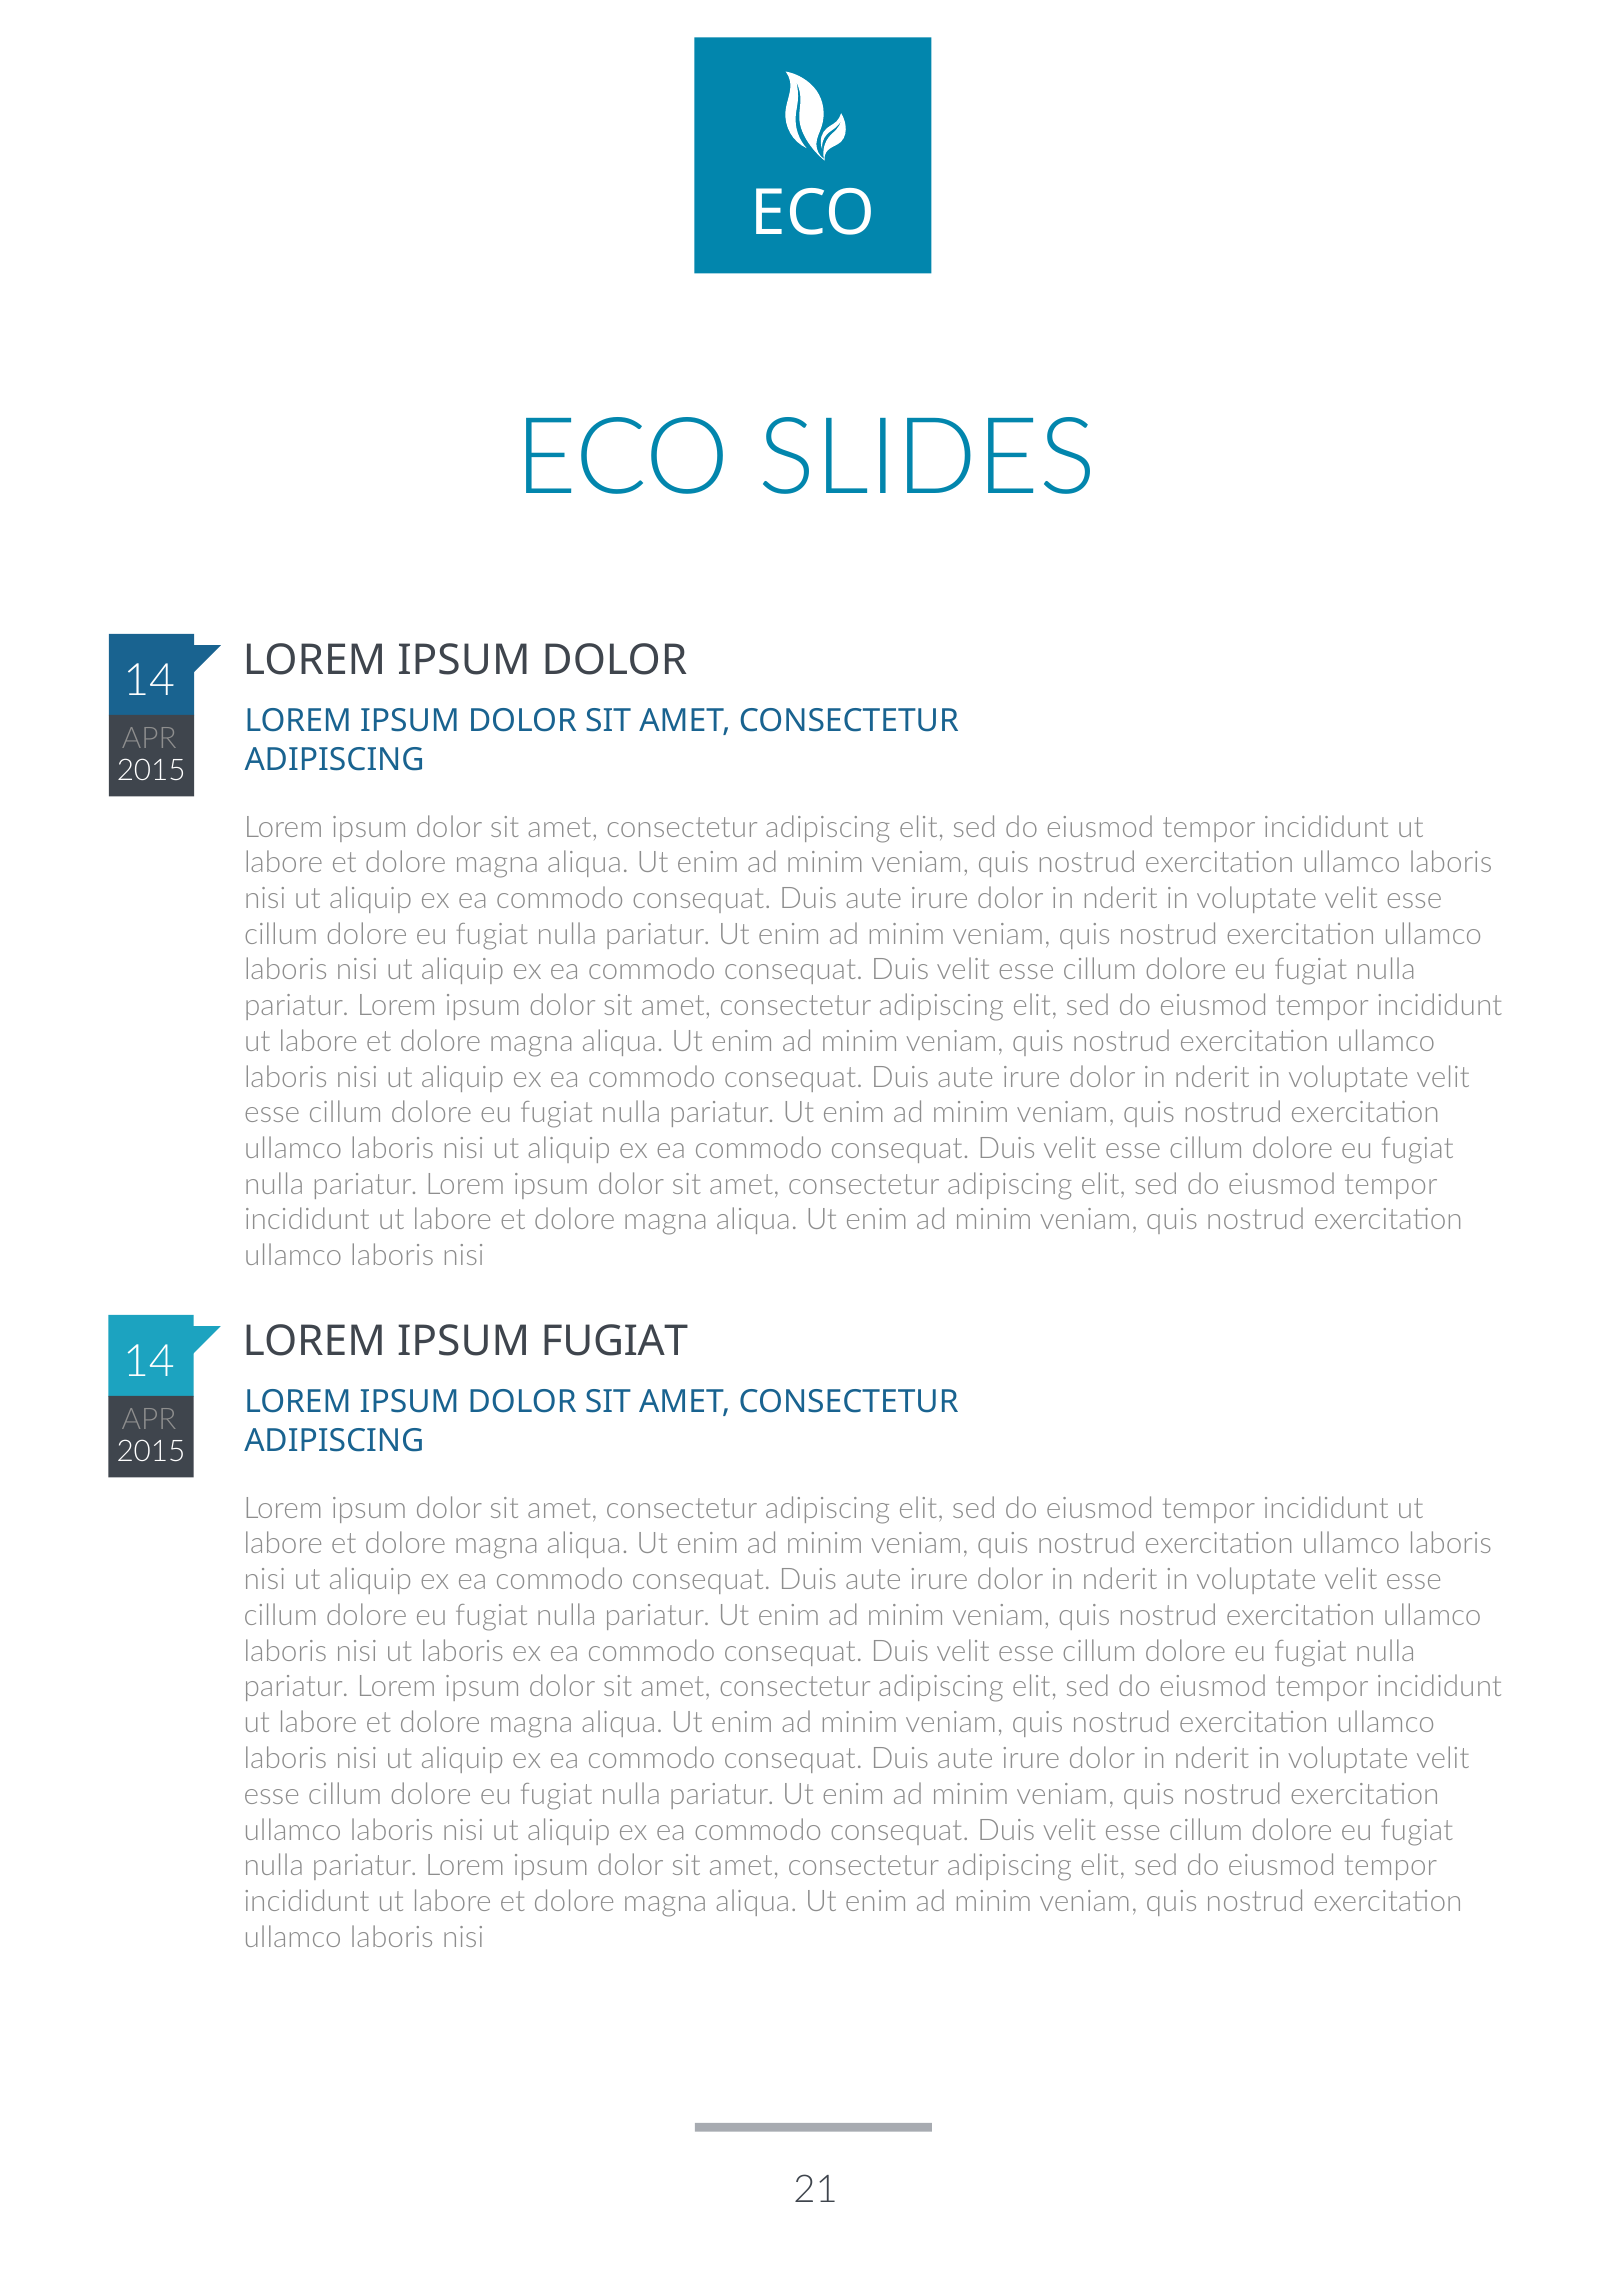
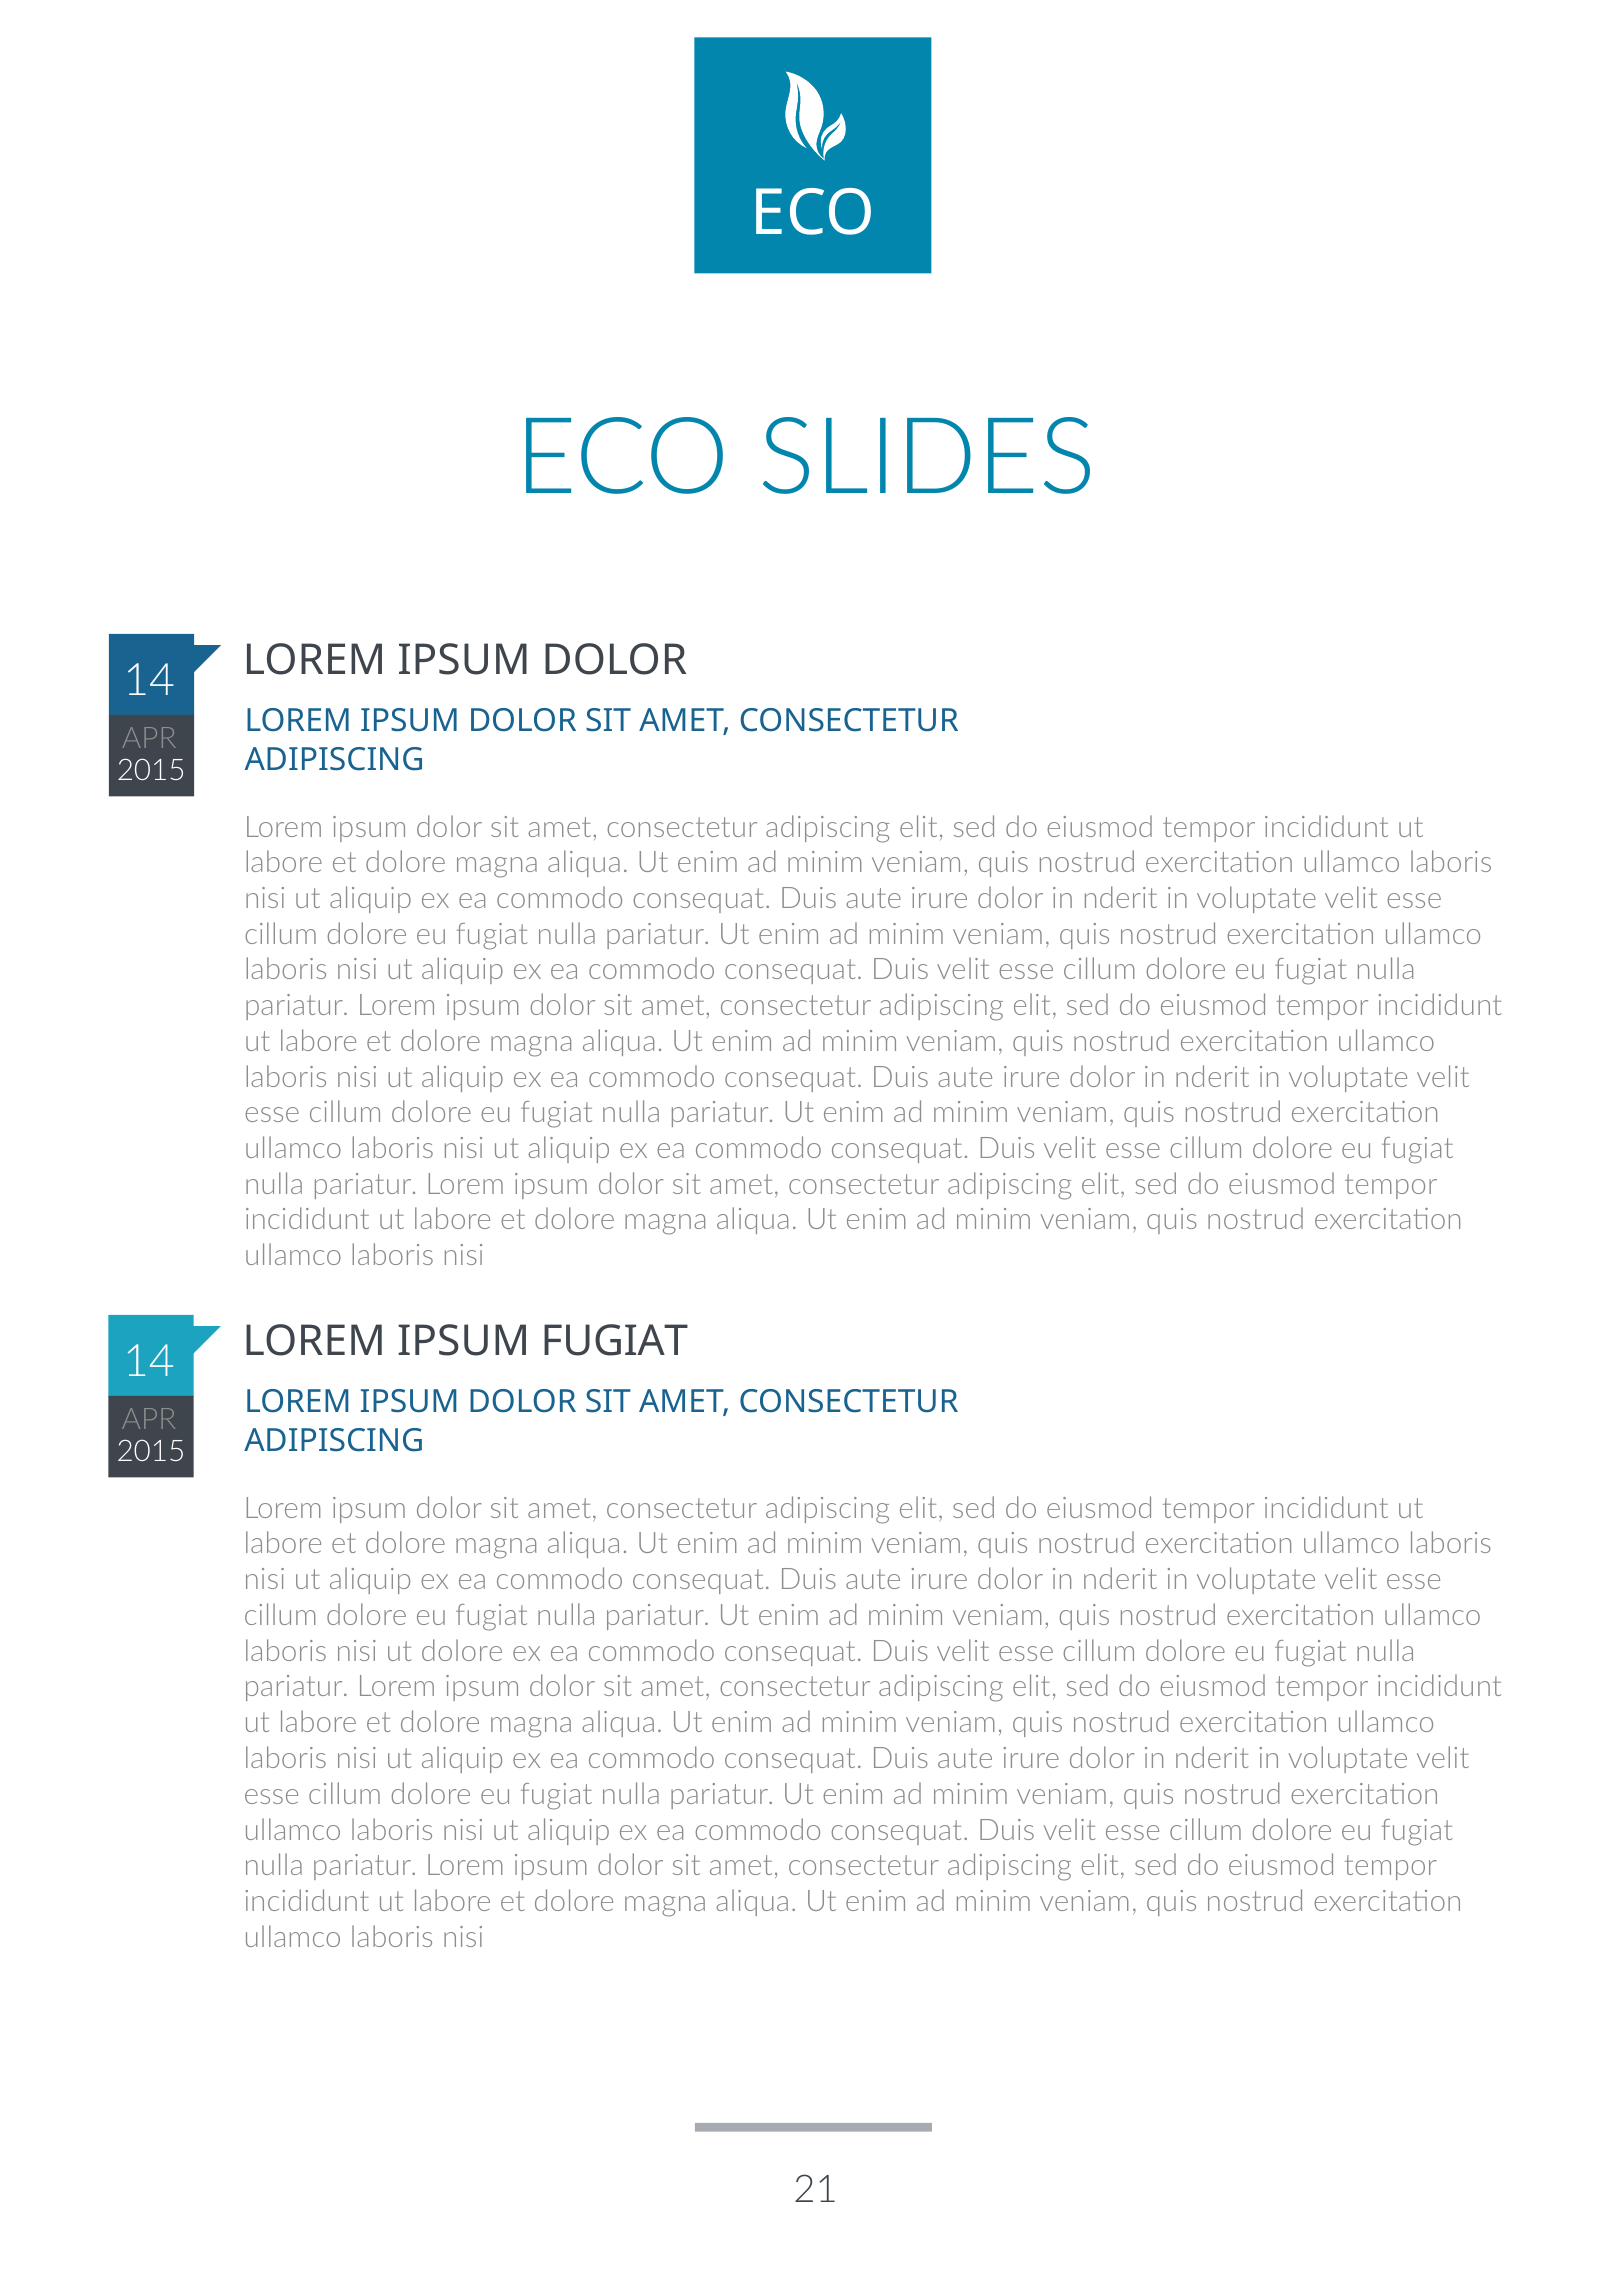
ut laboris: laboris -> dolore
